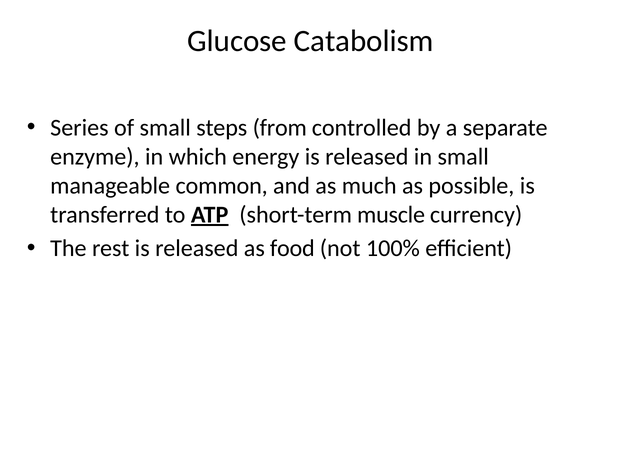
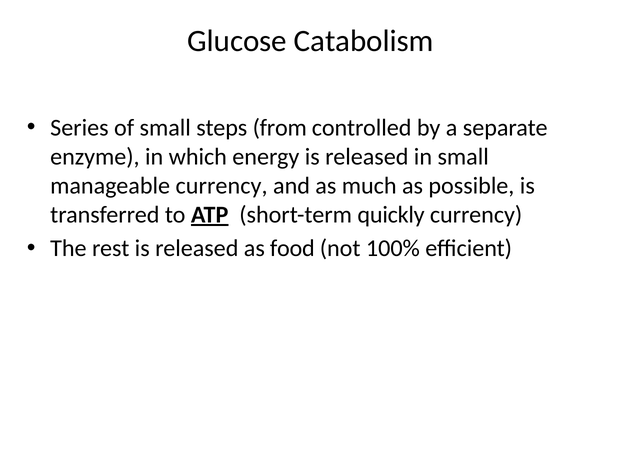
manageable common: common -> currency
muscle: muscle -> quickly
